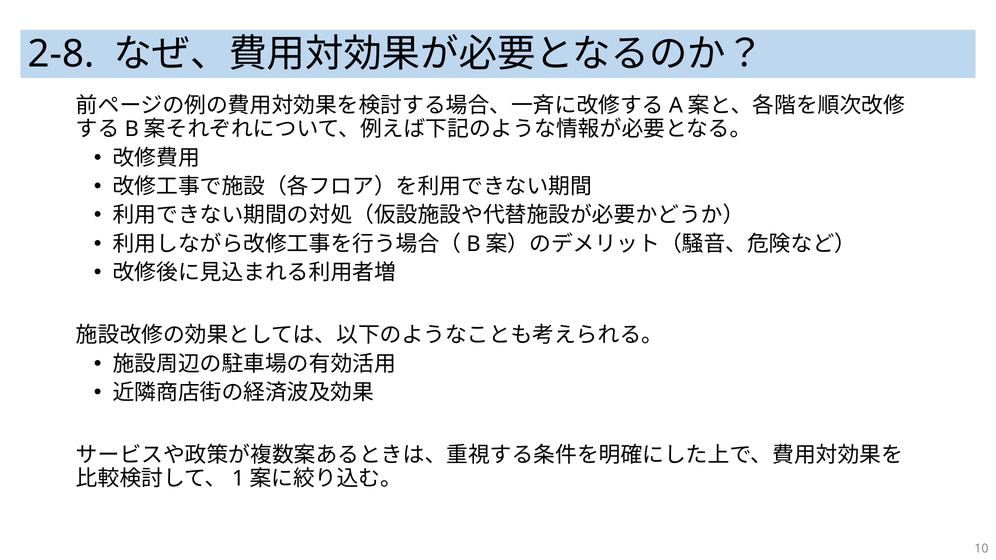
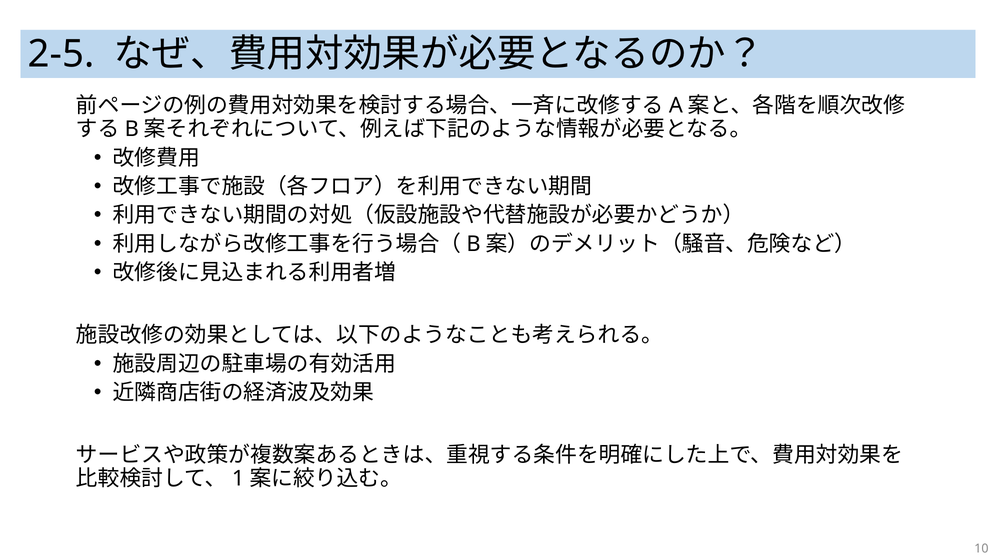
2-8: 2-8 -> 2-5
